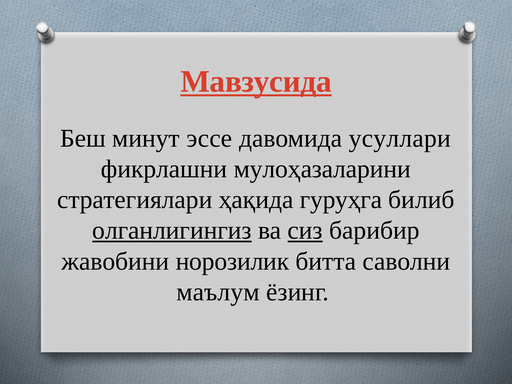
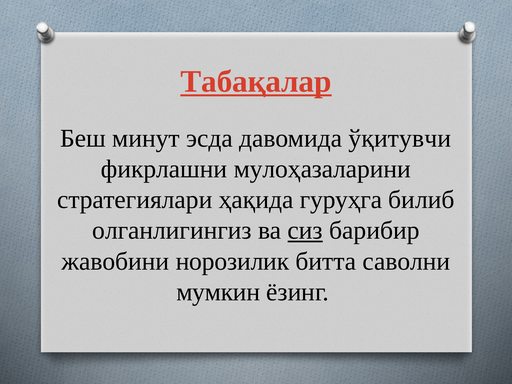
Мавзусида: Мавзусида -> Табақалар
эссе: эссе -> эсда
усуллари: усуллари -> ўқитувчи
олганлигингиз underline: present -> none
маълум: маълум -> мумкин
